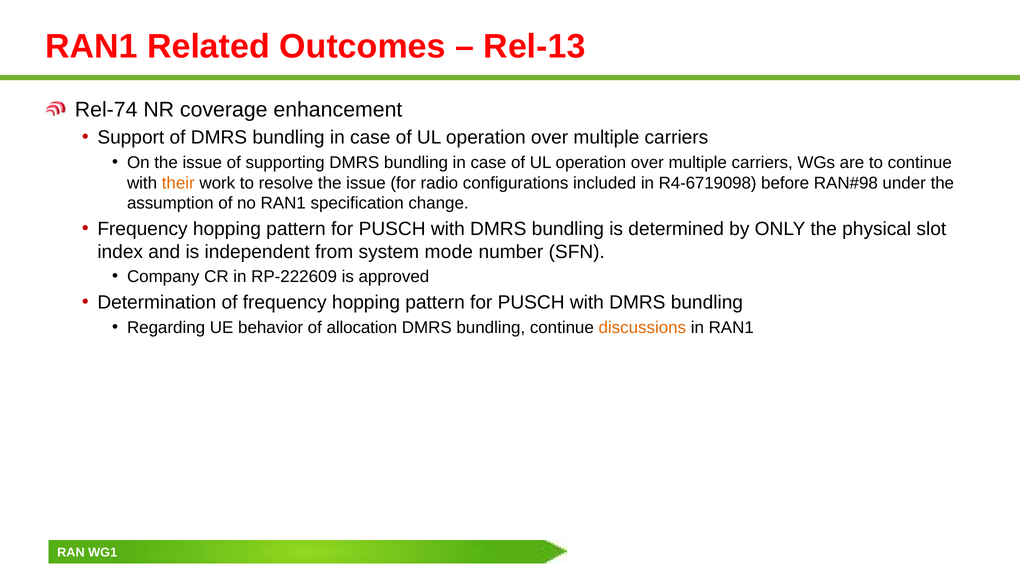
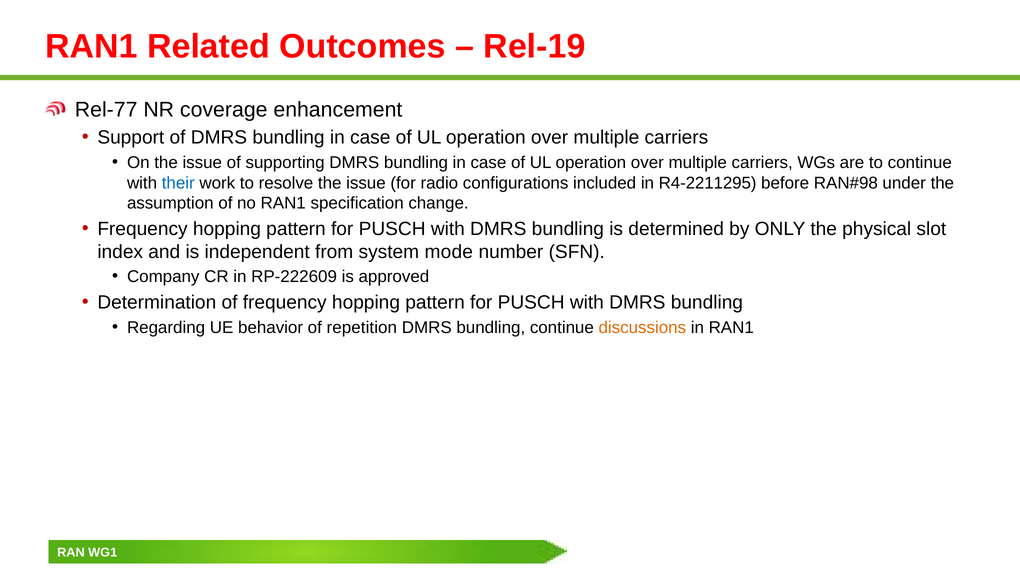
Rel-13: Rel-13 -> Rel-19
Rel-74: Rel-74 -> Rel-77
their colour: orange -> blue
R4-6719098: R4-6719098 -> R4-2211295
allocation: allocation -> repetition
